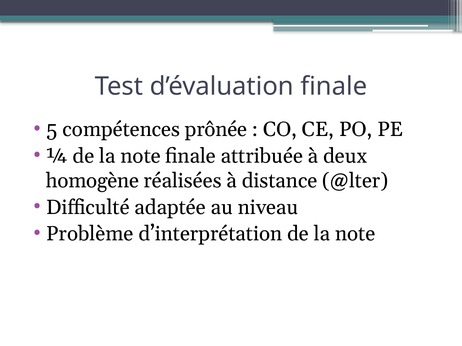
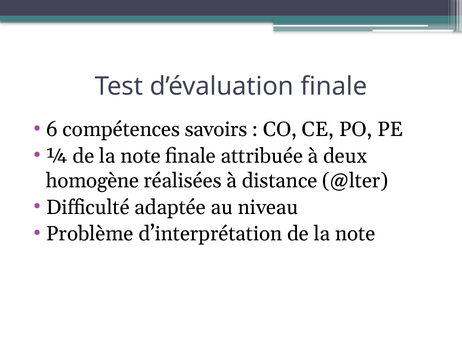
5: 5 -> 6
prônée: prônée -> savoirs
